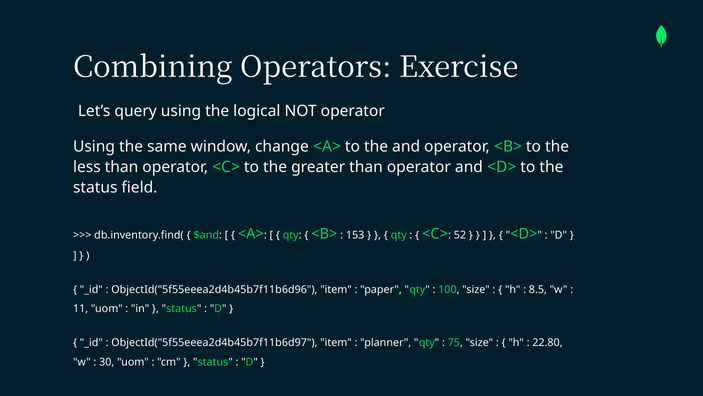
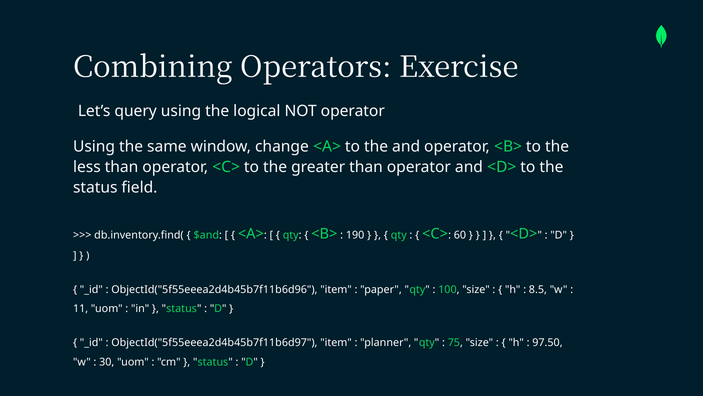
153: 153 -> 190
52: 52 -> 60
22.80: 22.80 -> 97.50
